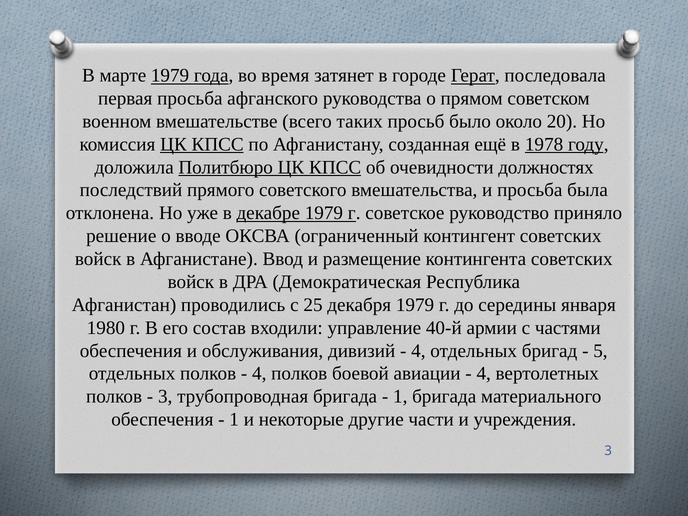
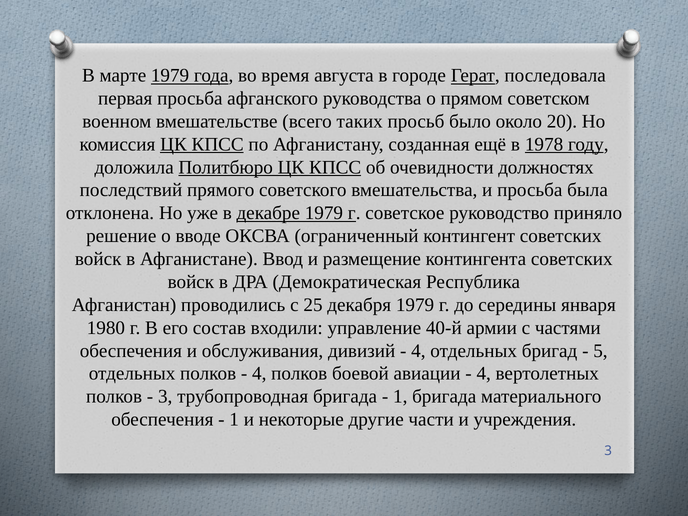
затянет: затянет -> августа
